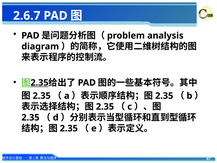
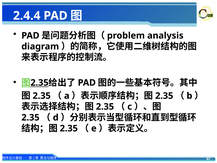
2.6.7: 2.6.7 -> 2.4.4
